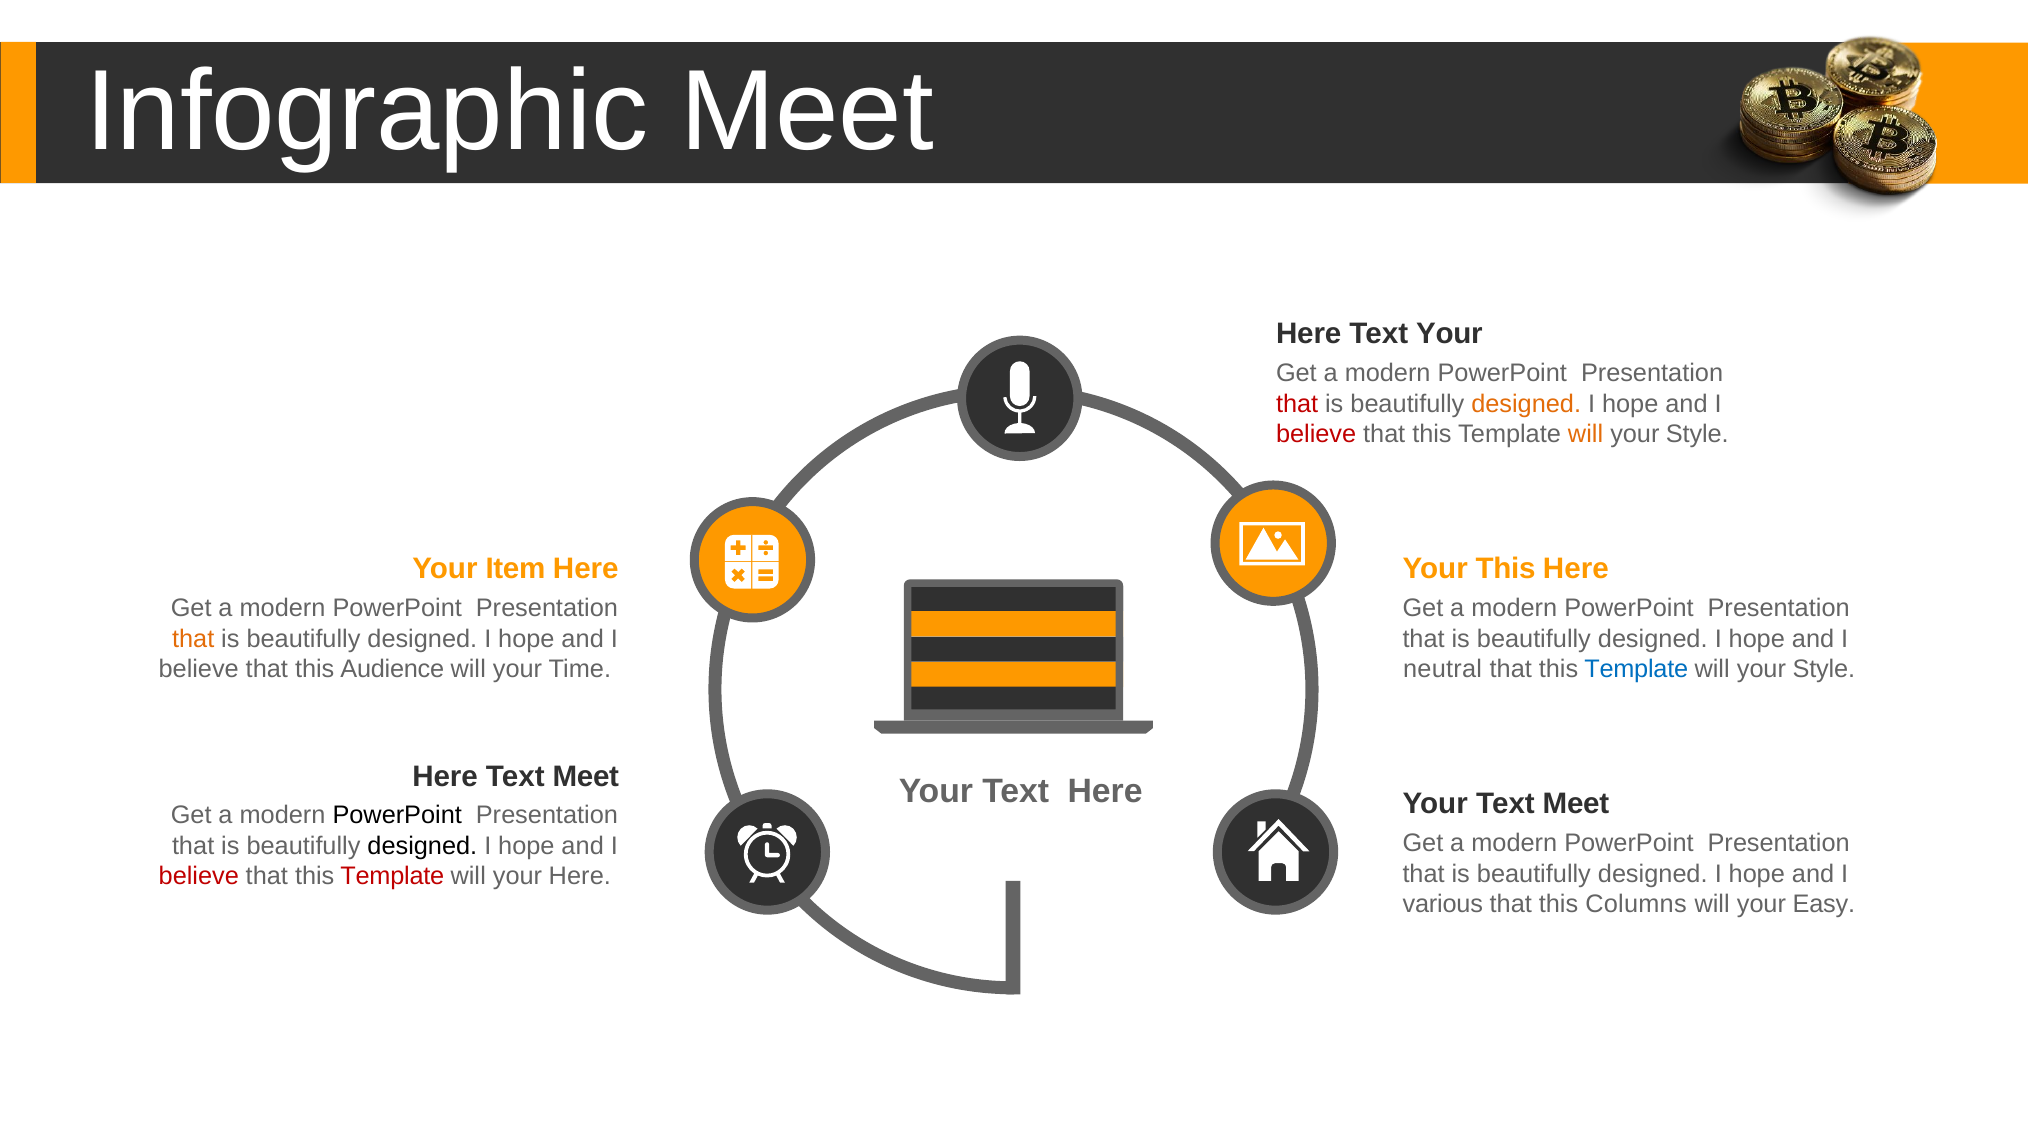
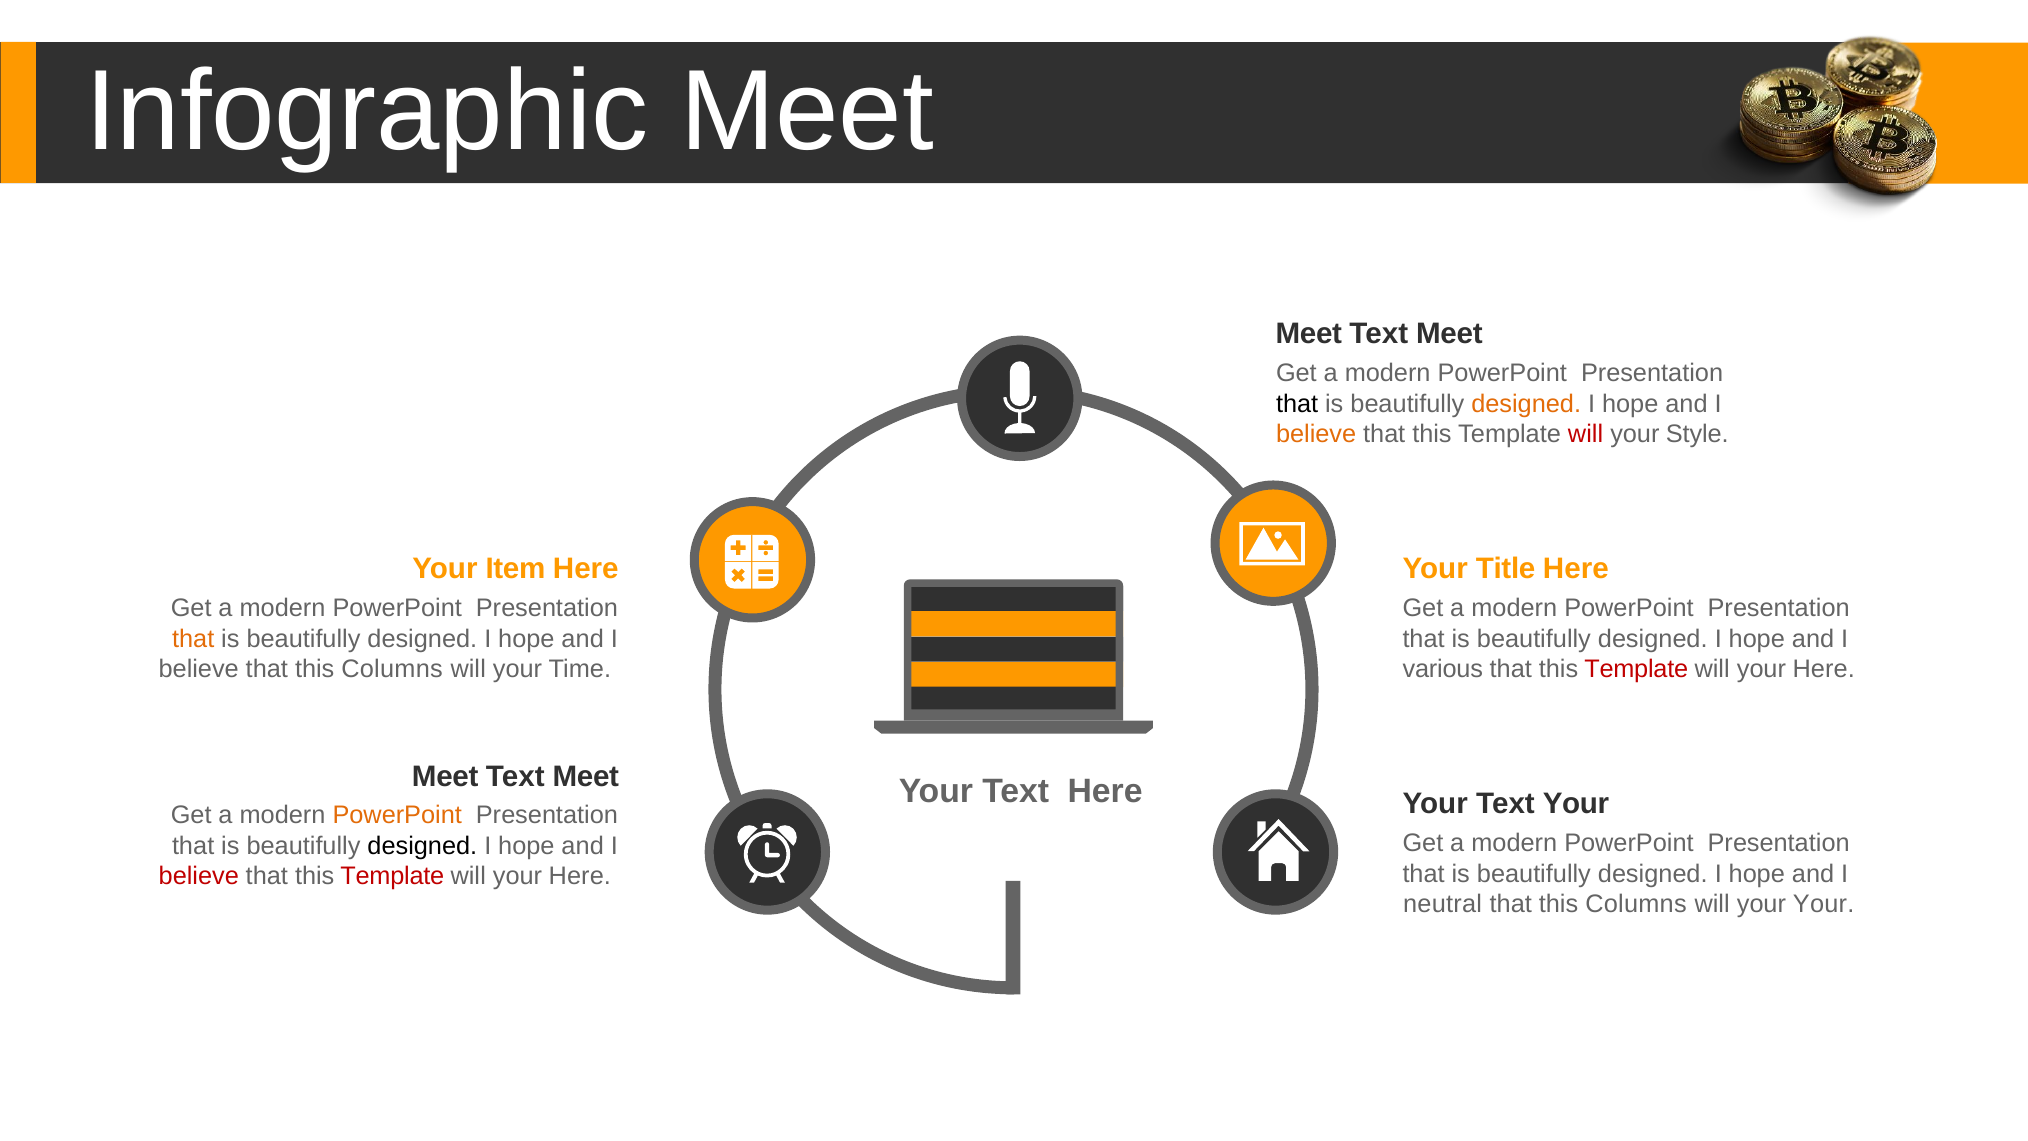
Here at (1309, 334): Here -> Meet
Your at (1449, 334): Your -> Meet
that at (1297, 404) colour: red -> black
believe at (1316, 434) colour: red -> orange
will at (1586, 434) colour: orange -> red
Your This: This -> Title
believe that this Audience: Audience -> Columns
neutral: neutral -> various
Template at (1636, 669) colour: blue -> red
Style at (1824, 669): Style -> Here
Here at (445, 776): Here -> Meet
Your Text Meet: Meet -> Your
PowerPoint at (397, 815) colour: black -> orange
various: various -> neutral
will your Easy: Easy -> Your
